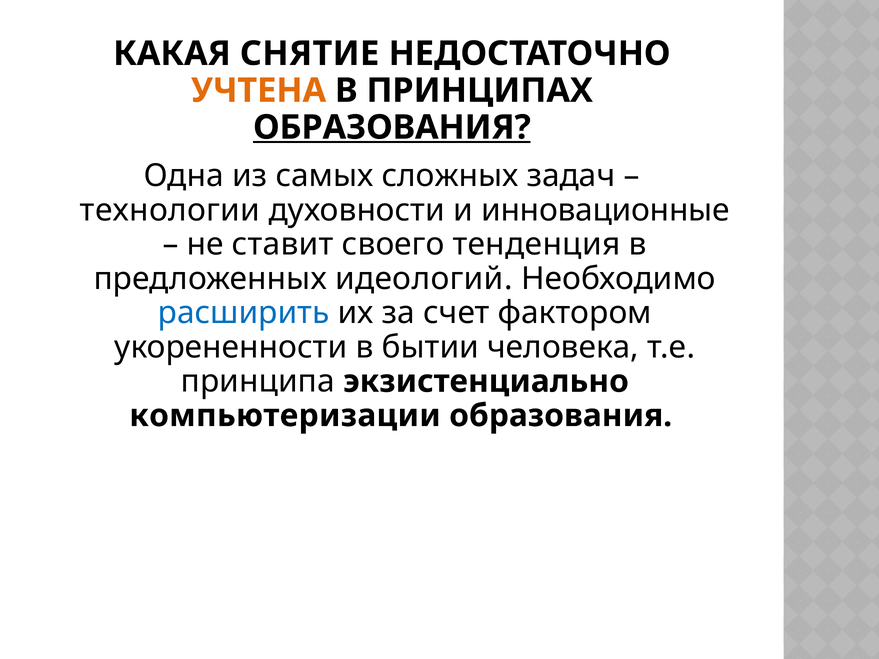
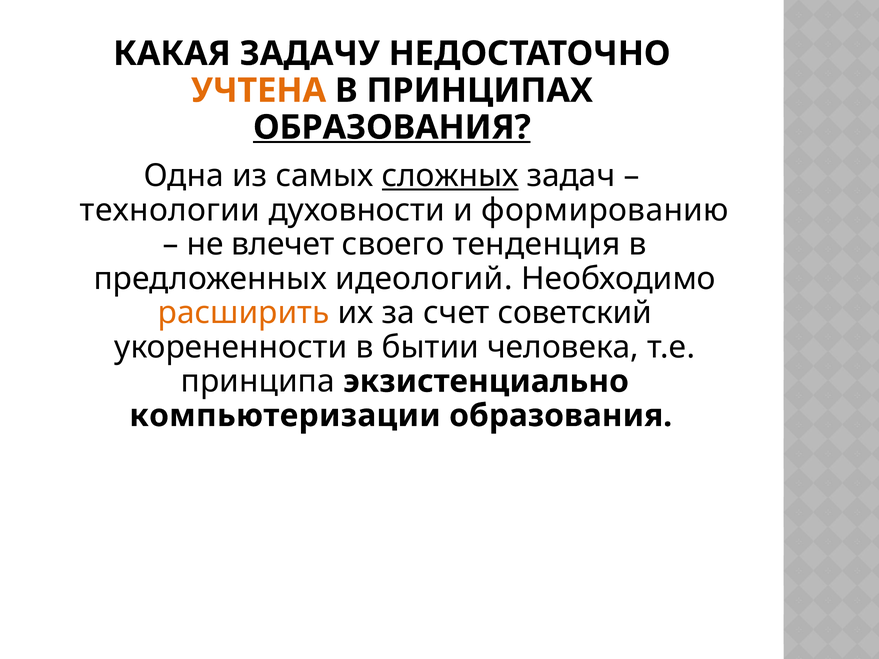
СНЯТИЕ: СНЯТИЕ -> ЗАДАЧУ
сложных underline: none -> present
инновационные: инновационные -> формированию
ставит: ставит -> влечет
расширить colour: blue -> orange
фактором: фактором -> советский
